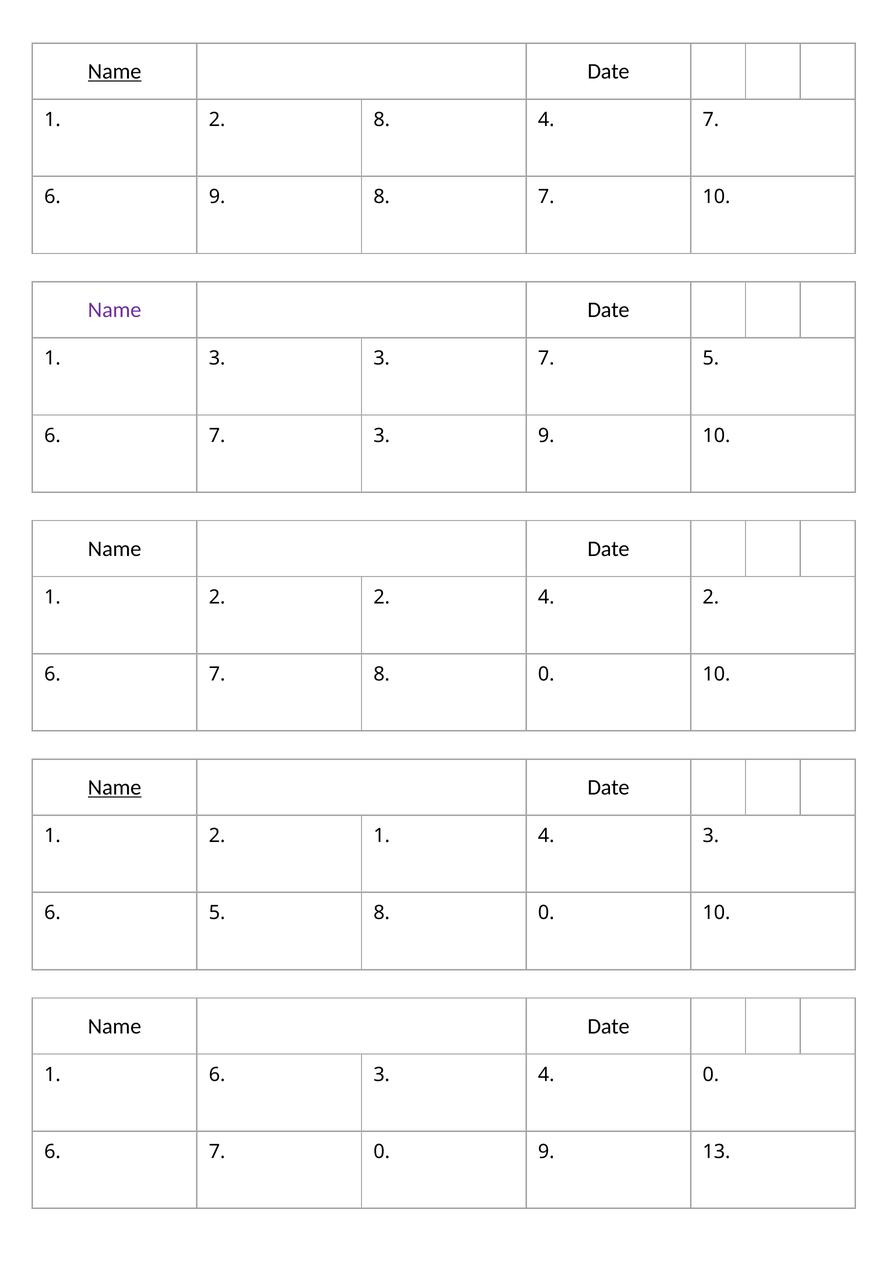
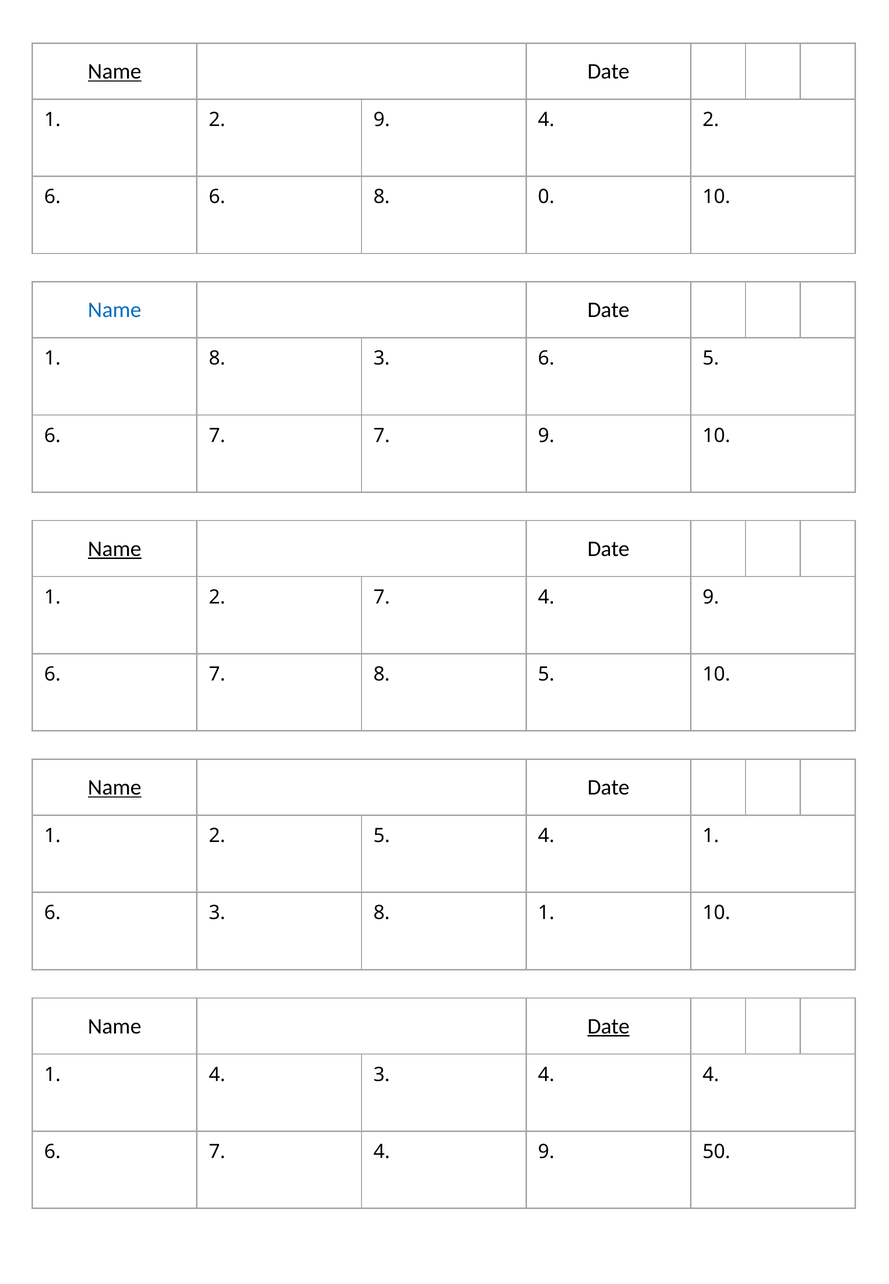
2 8: 8 -> 9
4 7: 7 -> 2
6 9: 9 -> 6
8 7: 7 -> 0
Name at (115, 310) colour: purple -> blue
1 3: 3 -> 8
3 7: 7 -> 6
7 3: 3 -> 7
Name at (115, 549) underline: none -> present
2 2: 2 -> 7
2 at (711, 597): 2 -> 9
7 8 0: 0 -> 5
2 1: 1 -> 5
4 3: 3 -> 1
6 5: 5 -> 3
0 at (546, 913): 0 -> 1
Date at (609, 1026) underline: none -> present
1 6: 6 -> 4
4 0: 0 -> 4
6 7 0: 0 -> 4
13: 13 -> 50
